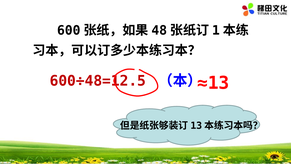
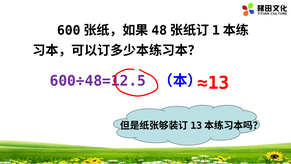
600÷48=12.5 colour: red -> purple
